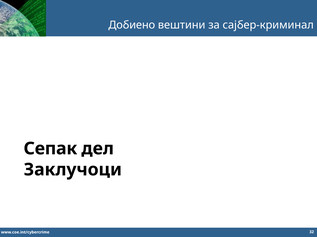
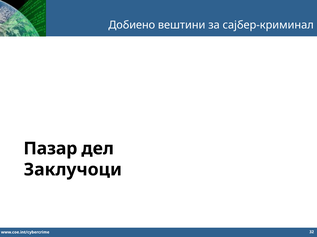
Сепак: Сепак -> Пазар
